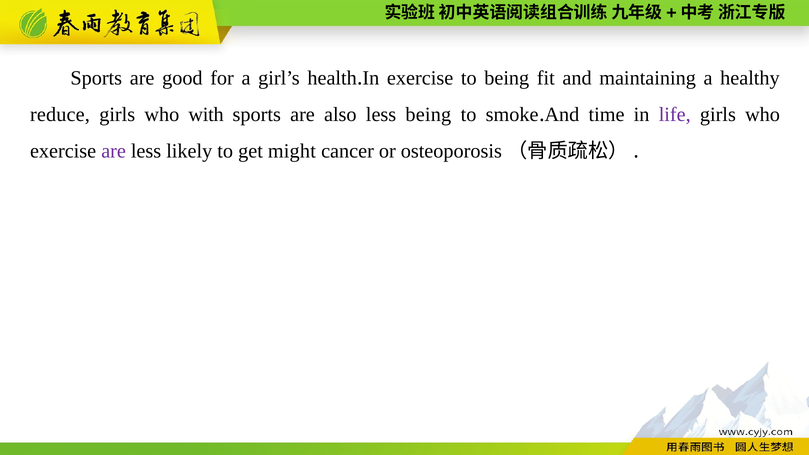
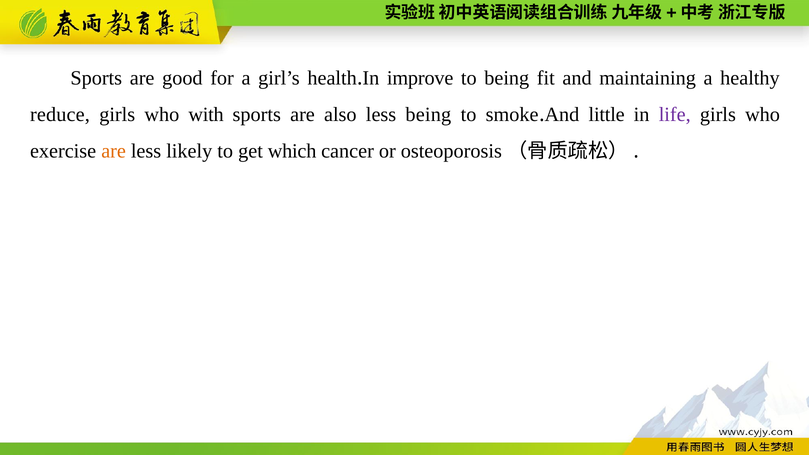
In exercise: exercise -> improve
time: time -> little
are at (114, 151) colour: purple -> orange
might: might -> which
